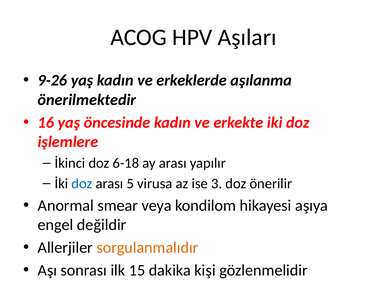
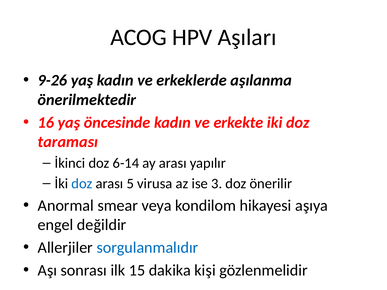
işlemlere: işlemlere -> taraması
6-18: 6-18 -> 6-14
sorgulanmalıdır colour: orange -> blue
